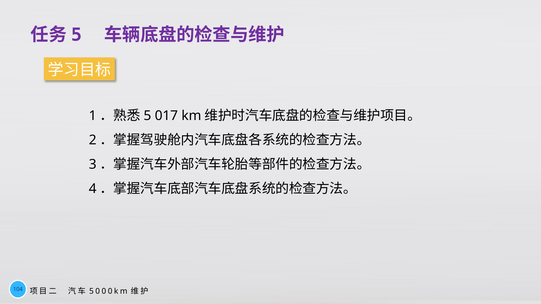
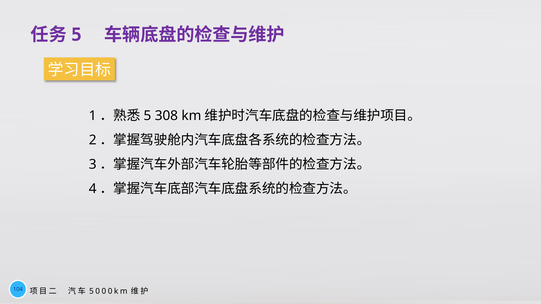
017: 017 -> 308
